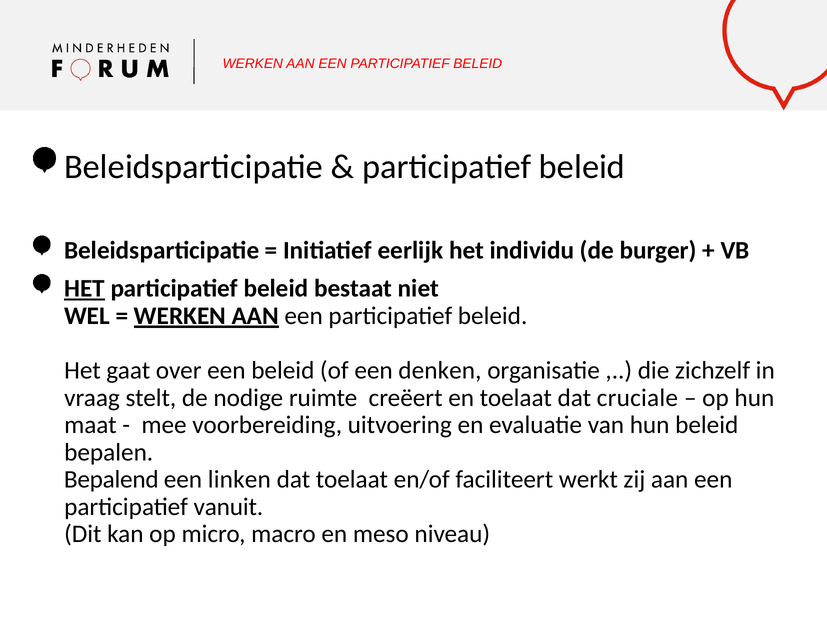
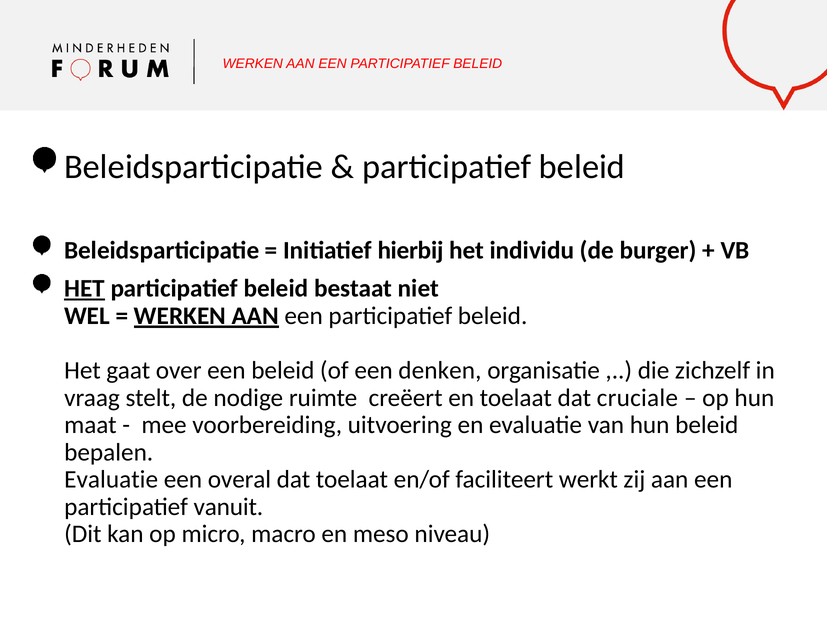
eerlijk: eerlijk -> hierbij
Bepalend at (111, 480): Bepalend -> Evaluatie
linken: linken -> overal
